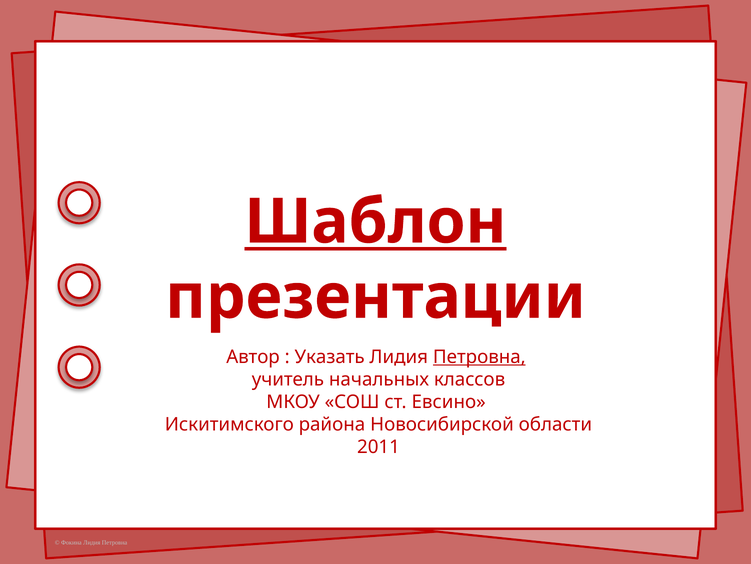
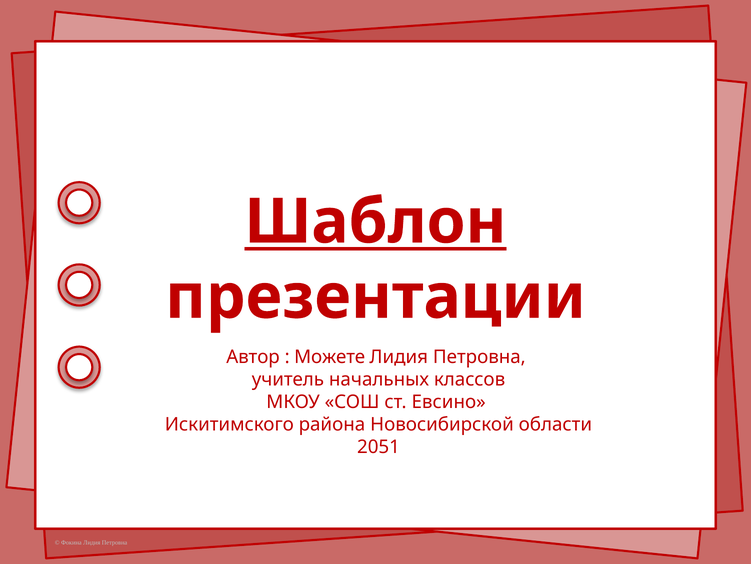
Указать: Указать -> Можете
Петровна at (479, 357) underline: present -> none
2011: 2011 -> 2051
